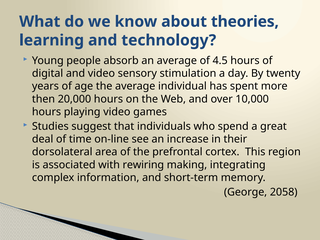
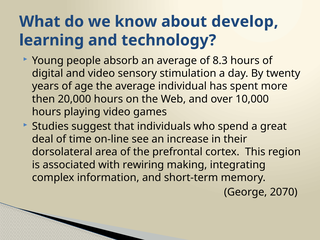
theories: theories -> develop
4.5: 4.5 -> 8.3
2058: 2058 -> 2070
